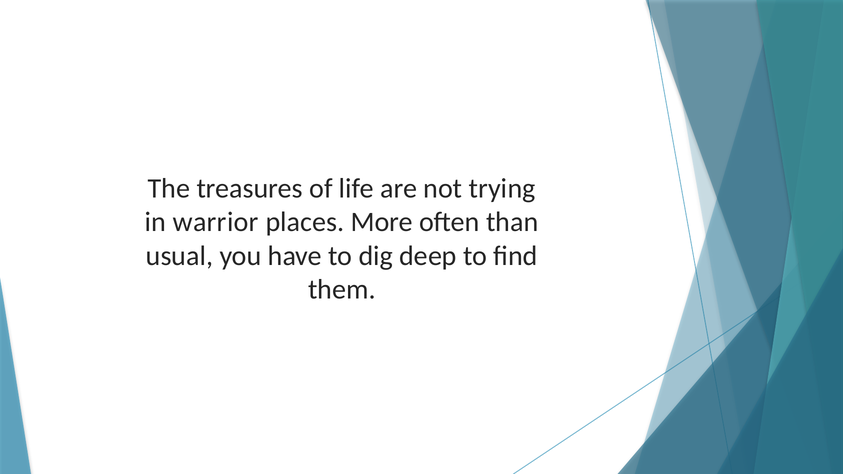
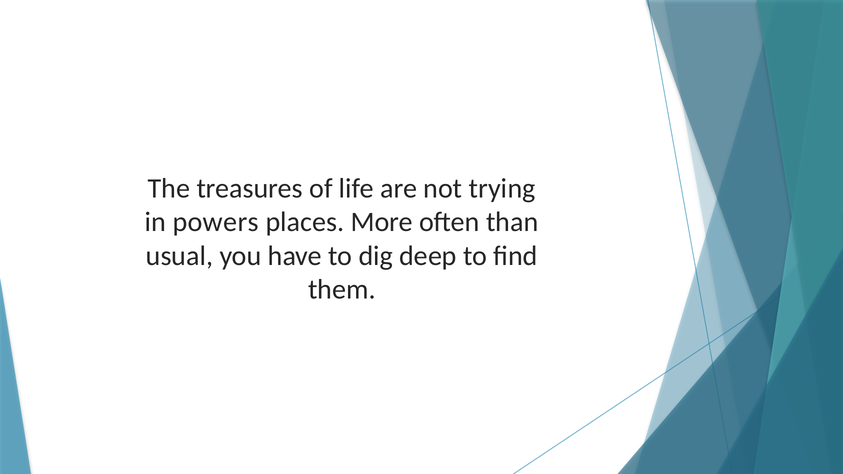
warrior: warrior -> powers
